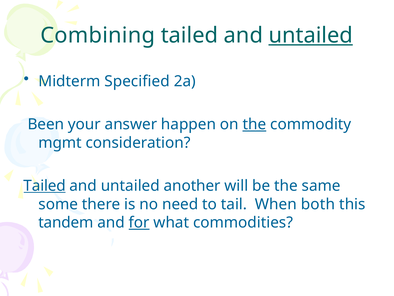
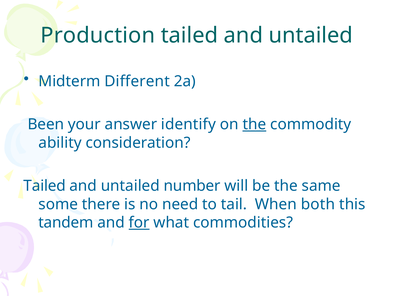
Combining: Combining -> Production
untailed at (311, 35) underline: present -> none
Specified: Specified -> Different
happen: happen -> identify
mgmt: mgmt -> ability
Tailed at (45, 185) underline: present -> none
another: another -> number
